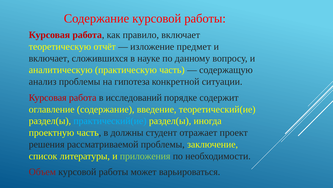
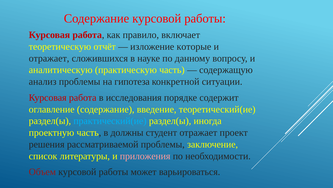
предмет: предмет -> которые
включает at (49, 58): включает -> отражает
исследований: исследований -> исследования
приложения colour: light green -> pink
